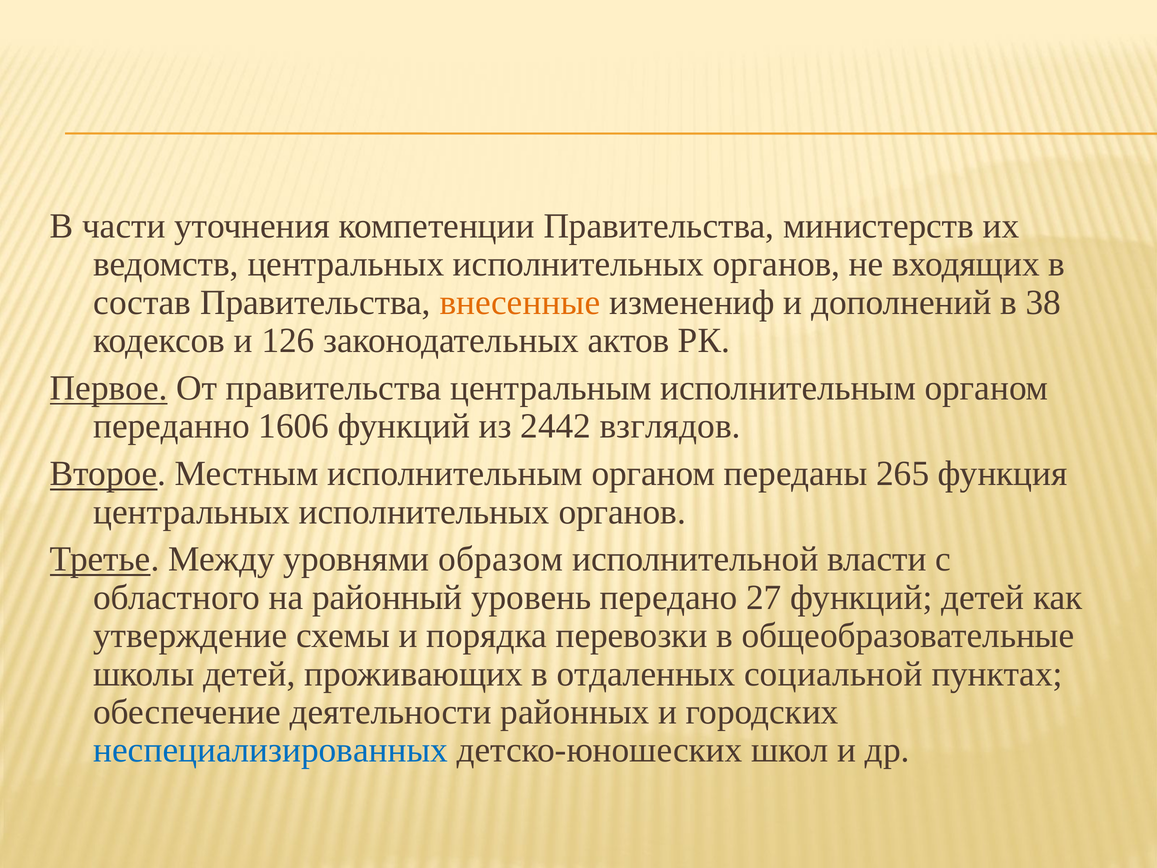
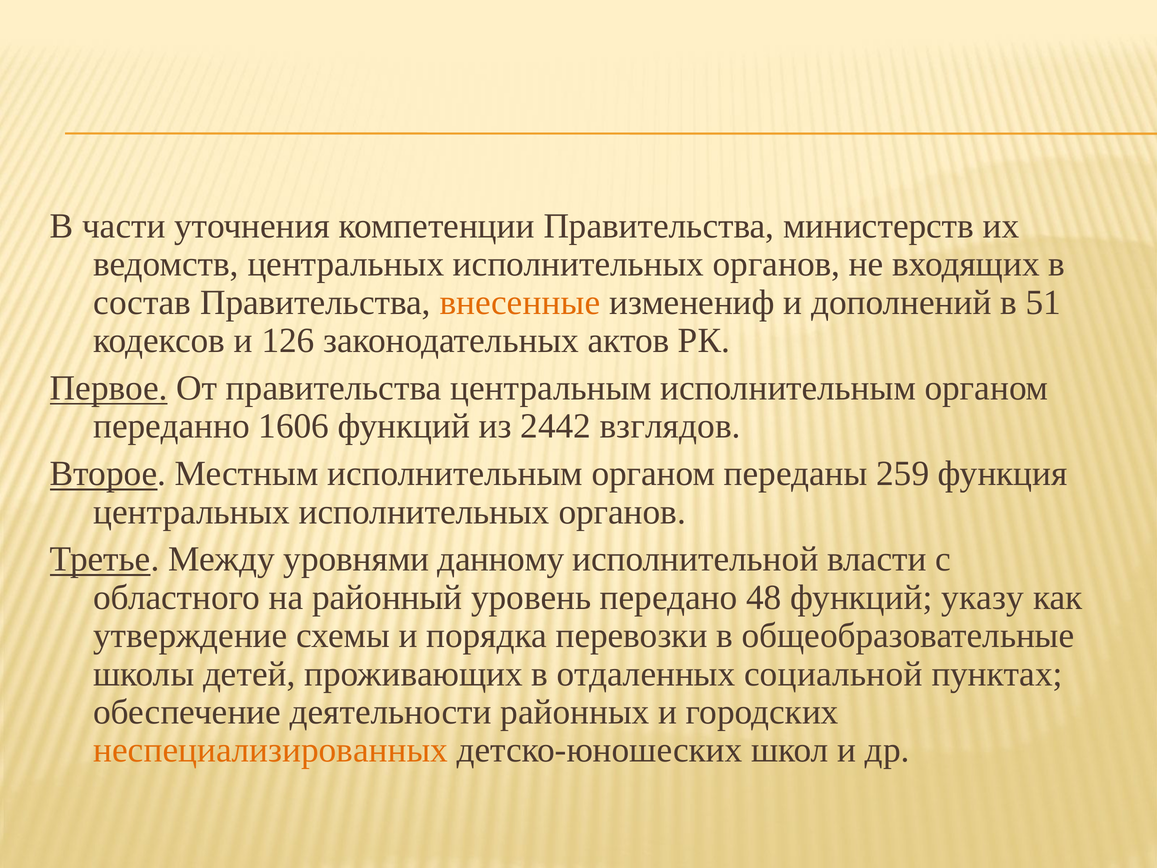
38: 38 -> 51
265: 265 -> 259
образом: образом -> данному
27: 27 -> 48
функций детей: детей -> указу
неспециализированных colour: blue -> orange
